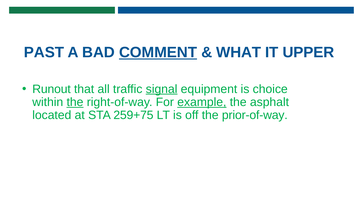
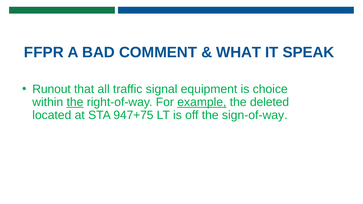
PAST: PAST -> FFPR
COMMENT underline: present -> none
UPPER: UPPER -> SPEAK
signal underline: present -> none
asphalt: asphalt -> deleted
259+75: 259+75 -> 947+75
prior-of-way: prior-of-way -> sign-of-way
